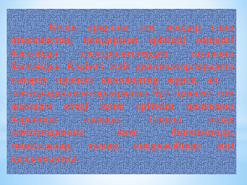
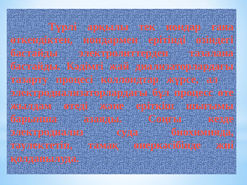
Келіп: Келіп -> Түрлі
емес: емес -> суда
мицеллалар: мицеллалар -> тәулектетіп
